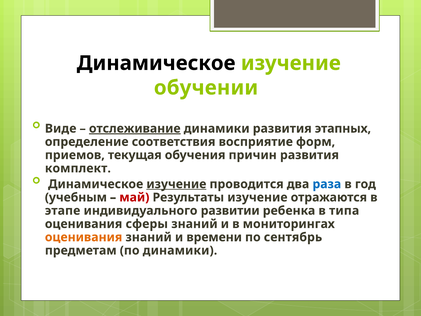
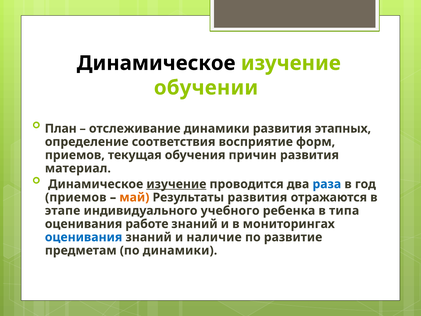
Виде: Виде -> План
отслеживание underline: present -> none
комплект: комплект -> материал
учебным at (76, 197): учебным -> приемов
май colour: red -> orange
Результаты изучение: изучение -> развития
развитии: развитии -> учебного
сферы: сферы -> работе
оценивания at (84, 237) colour: orange -> blue
времени: времени -> наличие
сентябрь: сентябрь -> развитие
